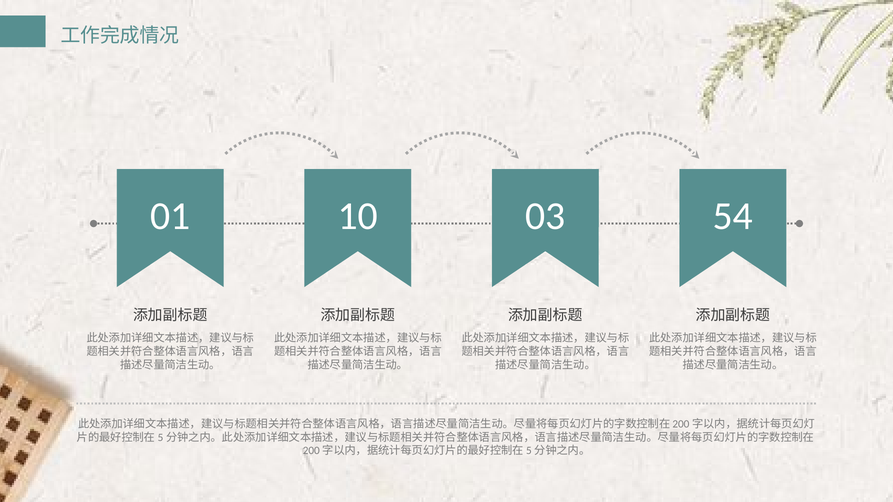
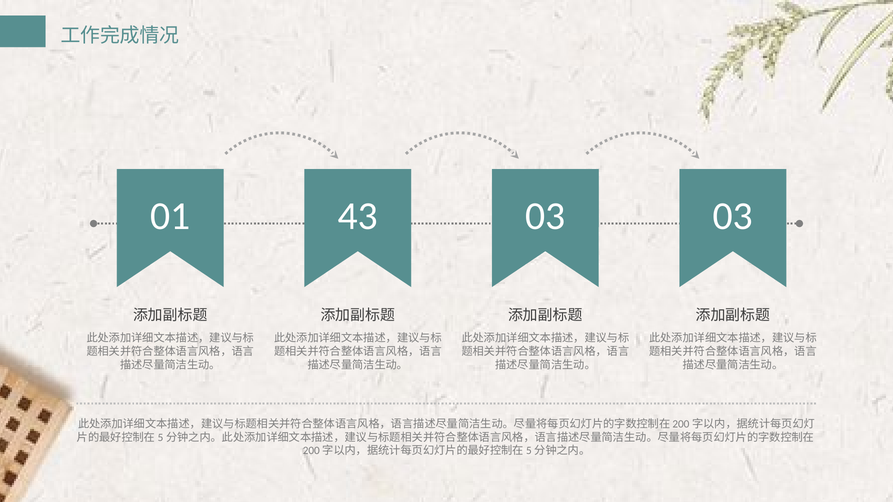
10: 10 -> 43
03 54: 54 -> 03
